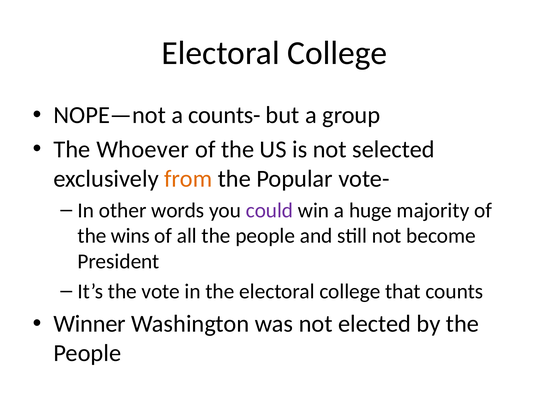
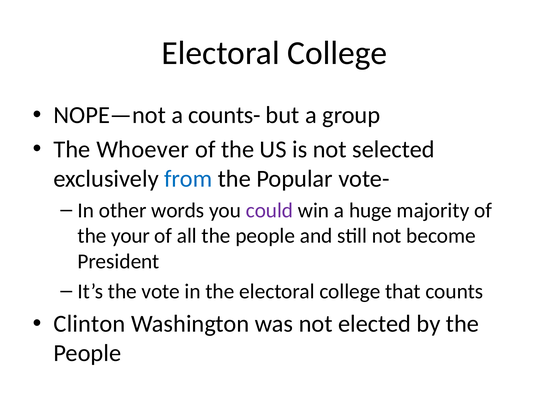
from colour: orange -> blue
wins: wins -> your
Winner: Winner -> Clinton
